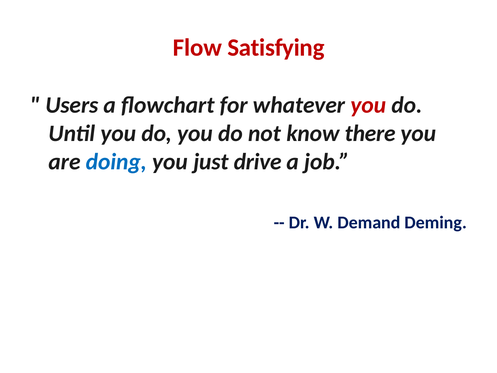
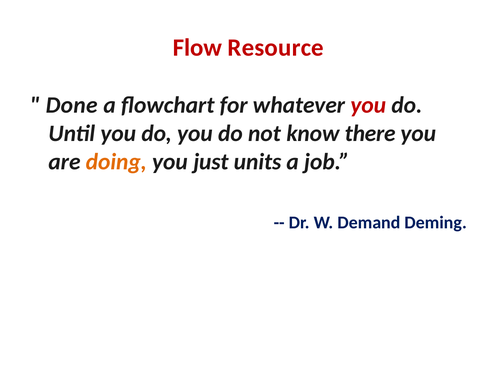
Satisfying: Satisfying -> Resource
Users: Users -> Done
doing colour: blue -> orange
drive: drive -> units
